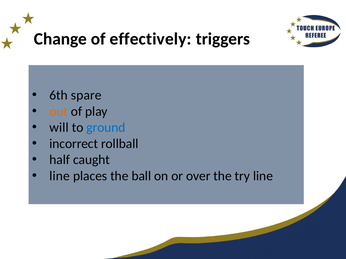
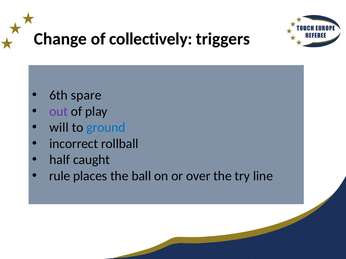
effectively: effectively -> collectively
out colour: orange -> purple
line at (60, 176): line -> rule
